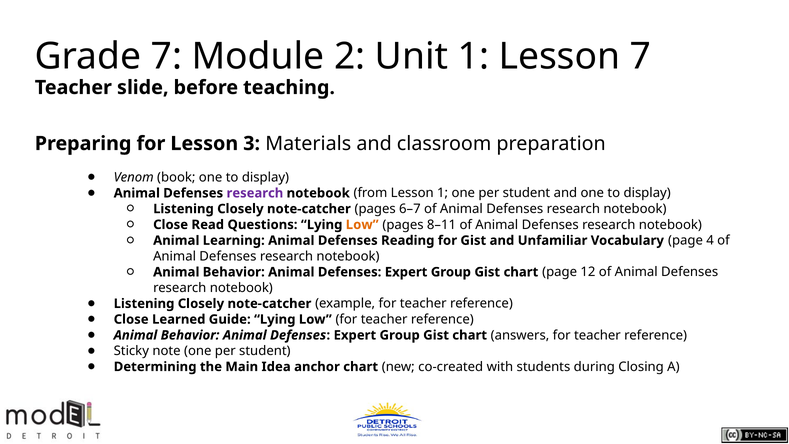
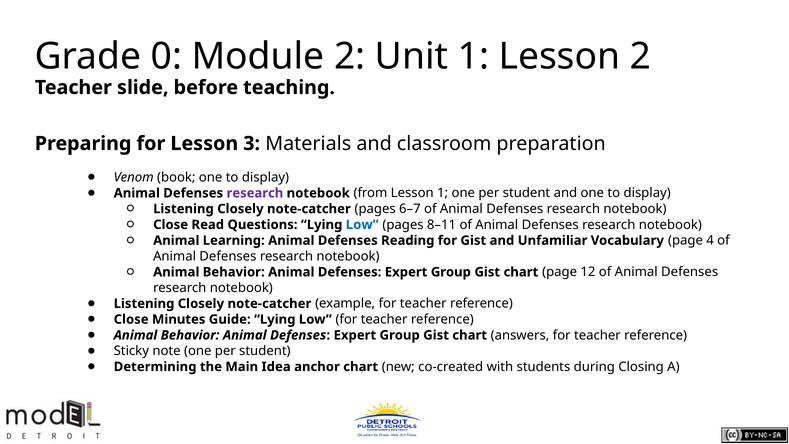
Grade 7: 7 -> 0
Lesson 7: 7 -> 2
Low at (362, 225) colour: orange -> blue
Learned: Learned -> Minutes
